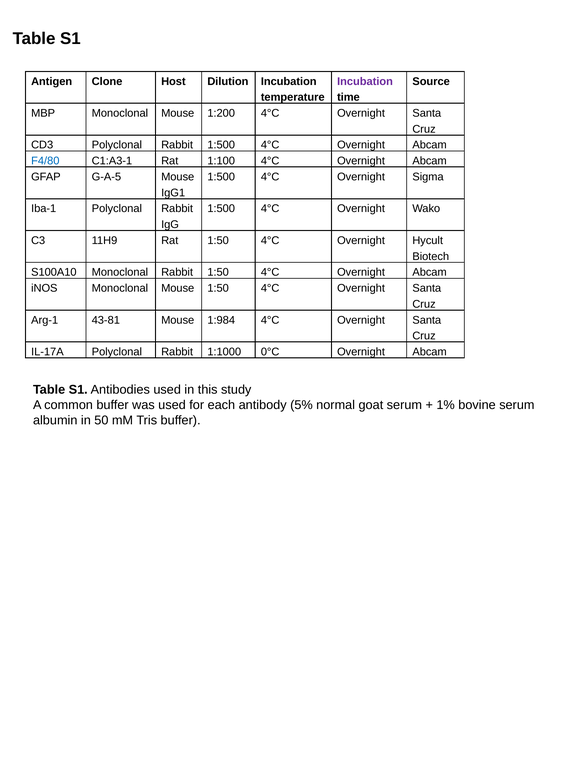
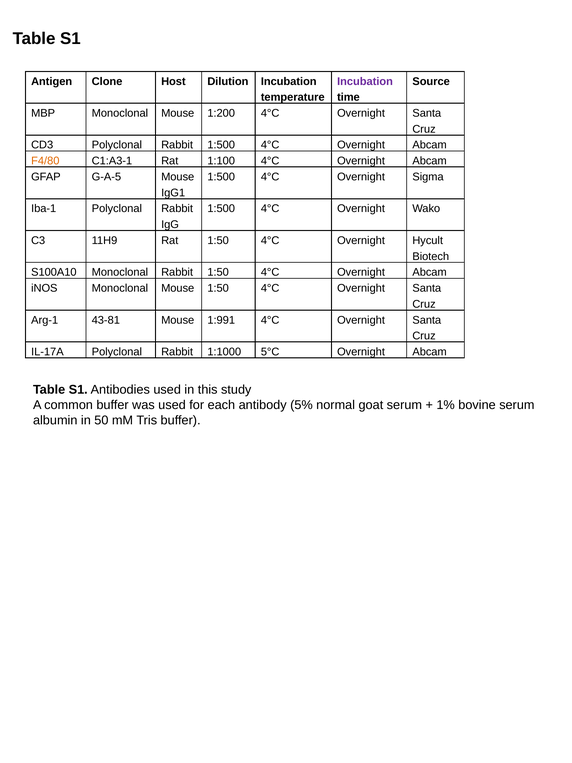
F4/80 colour: blue -> orange
1:984: 1:984 -> 1:991
0°C: 0°C -> 5°C
